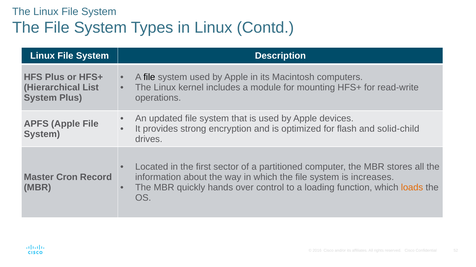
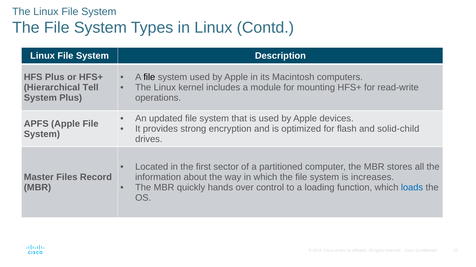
List: List -> Tell
Cron: Cron -> Files
loads colour: orange -> blue
